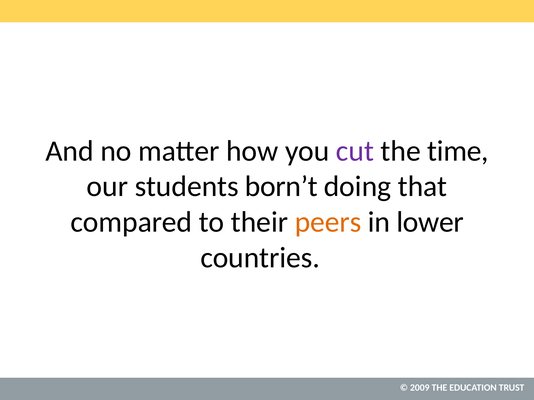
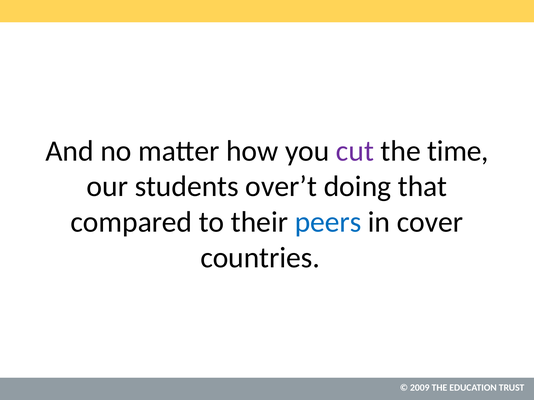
born’t: born’t -> over’t
peers colour: orange -> blue
lower: lower -> cover
